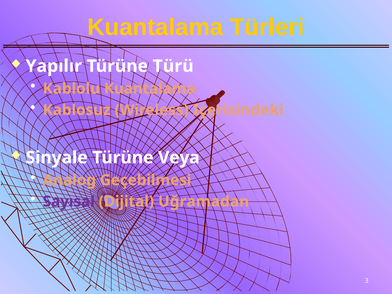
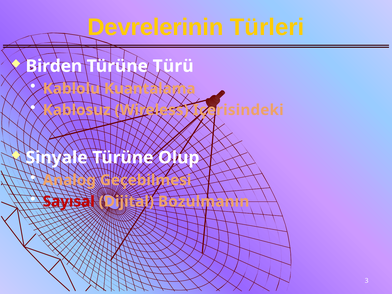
Kuantalama at (155, 27): Kuantalama -> Devrelerinin
Yapılır: Yapılır -> Birden
Veya: Veya -> Olup
Sayısal colour: purple -> red
Uğramadan: Uğramadan -> Bozulmanın
